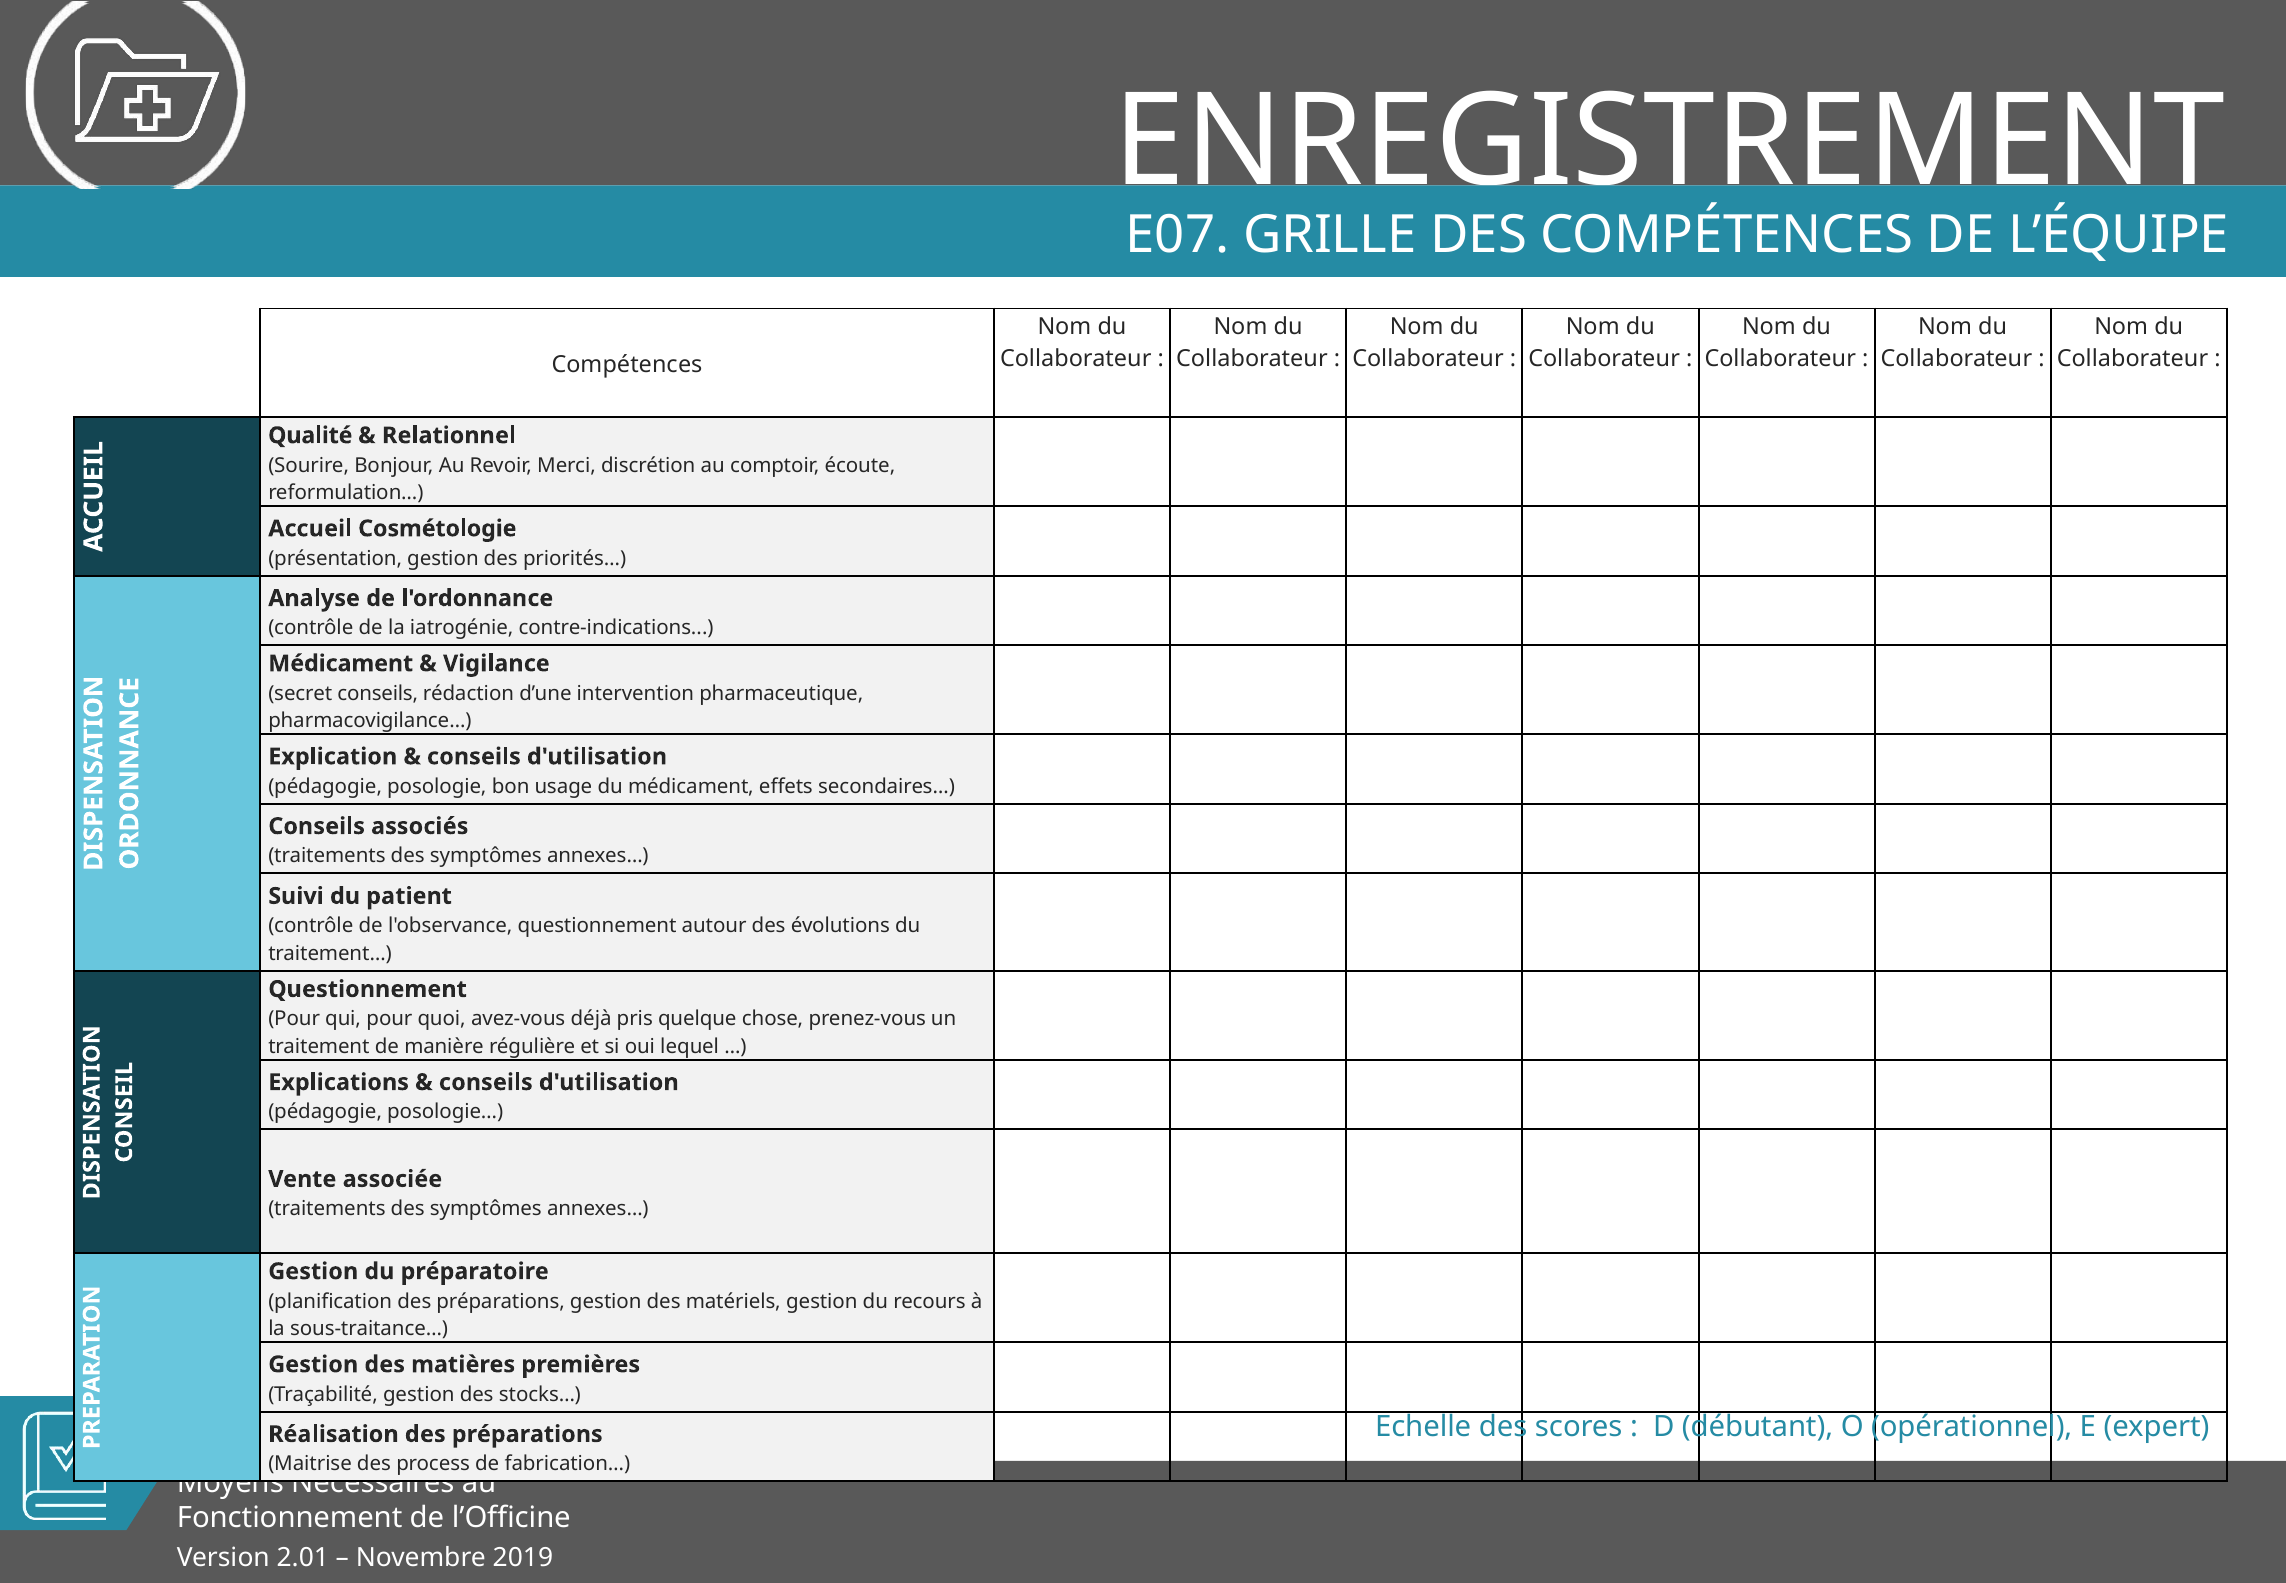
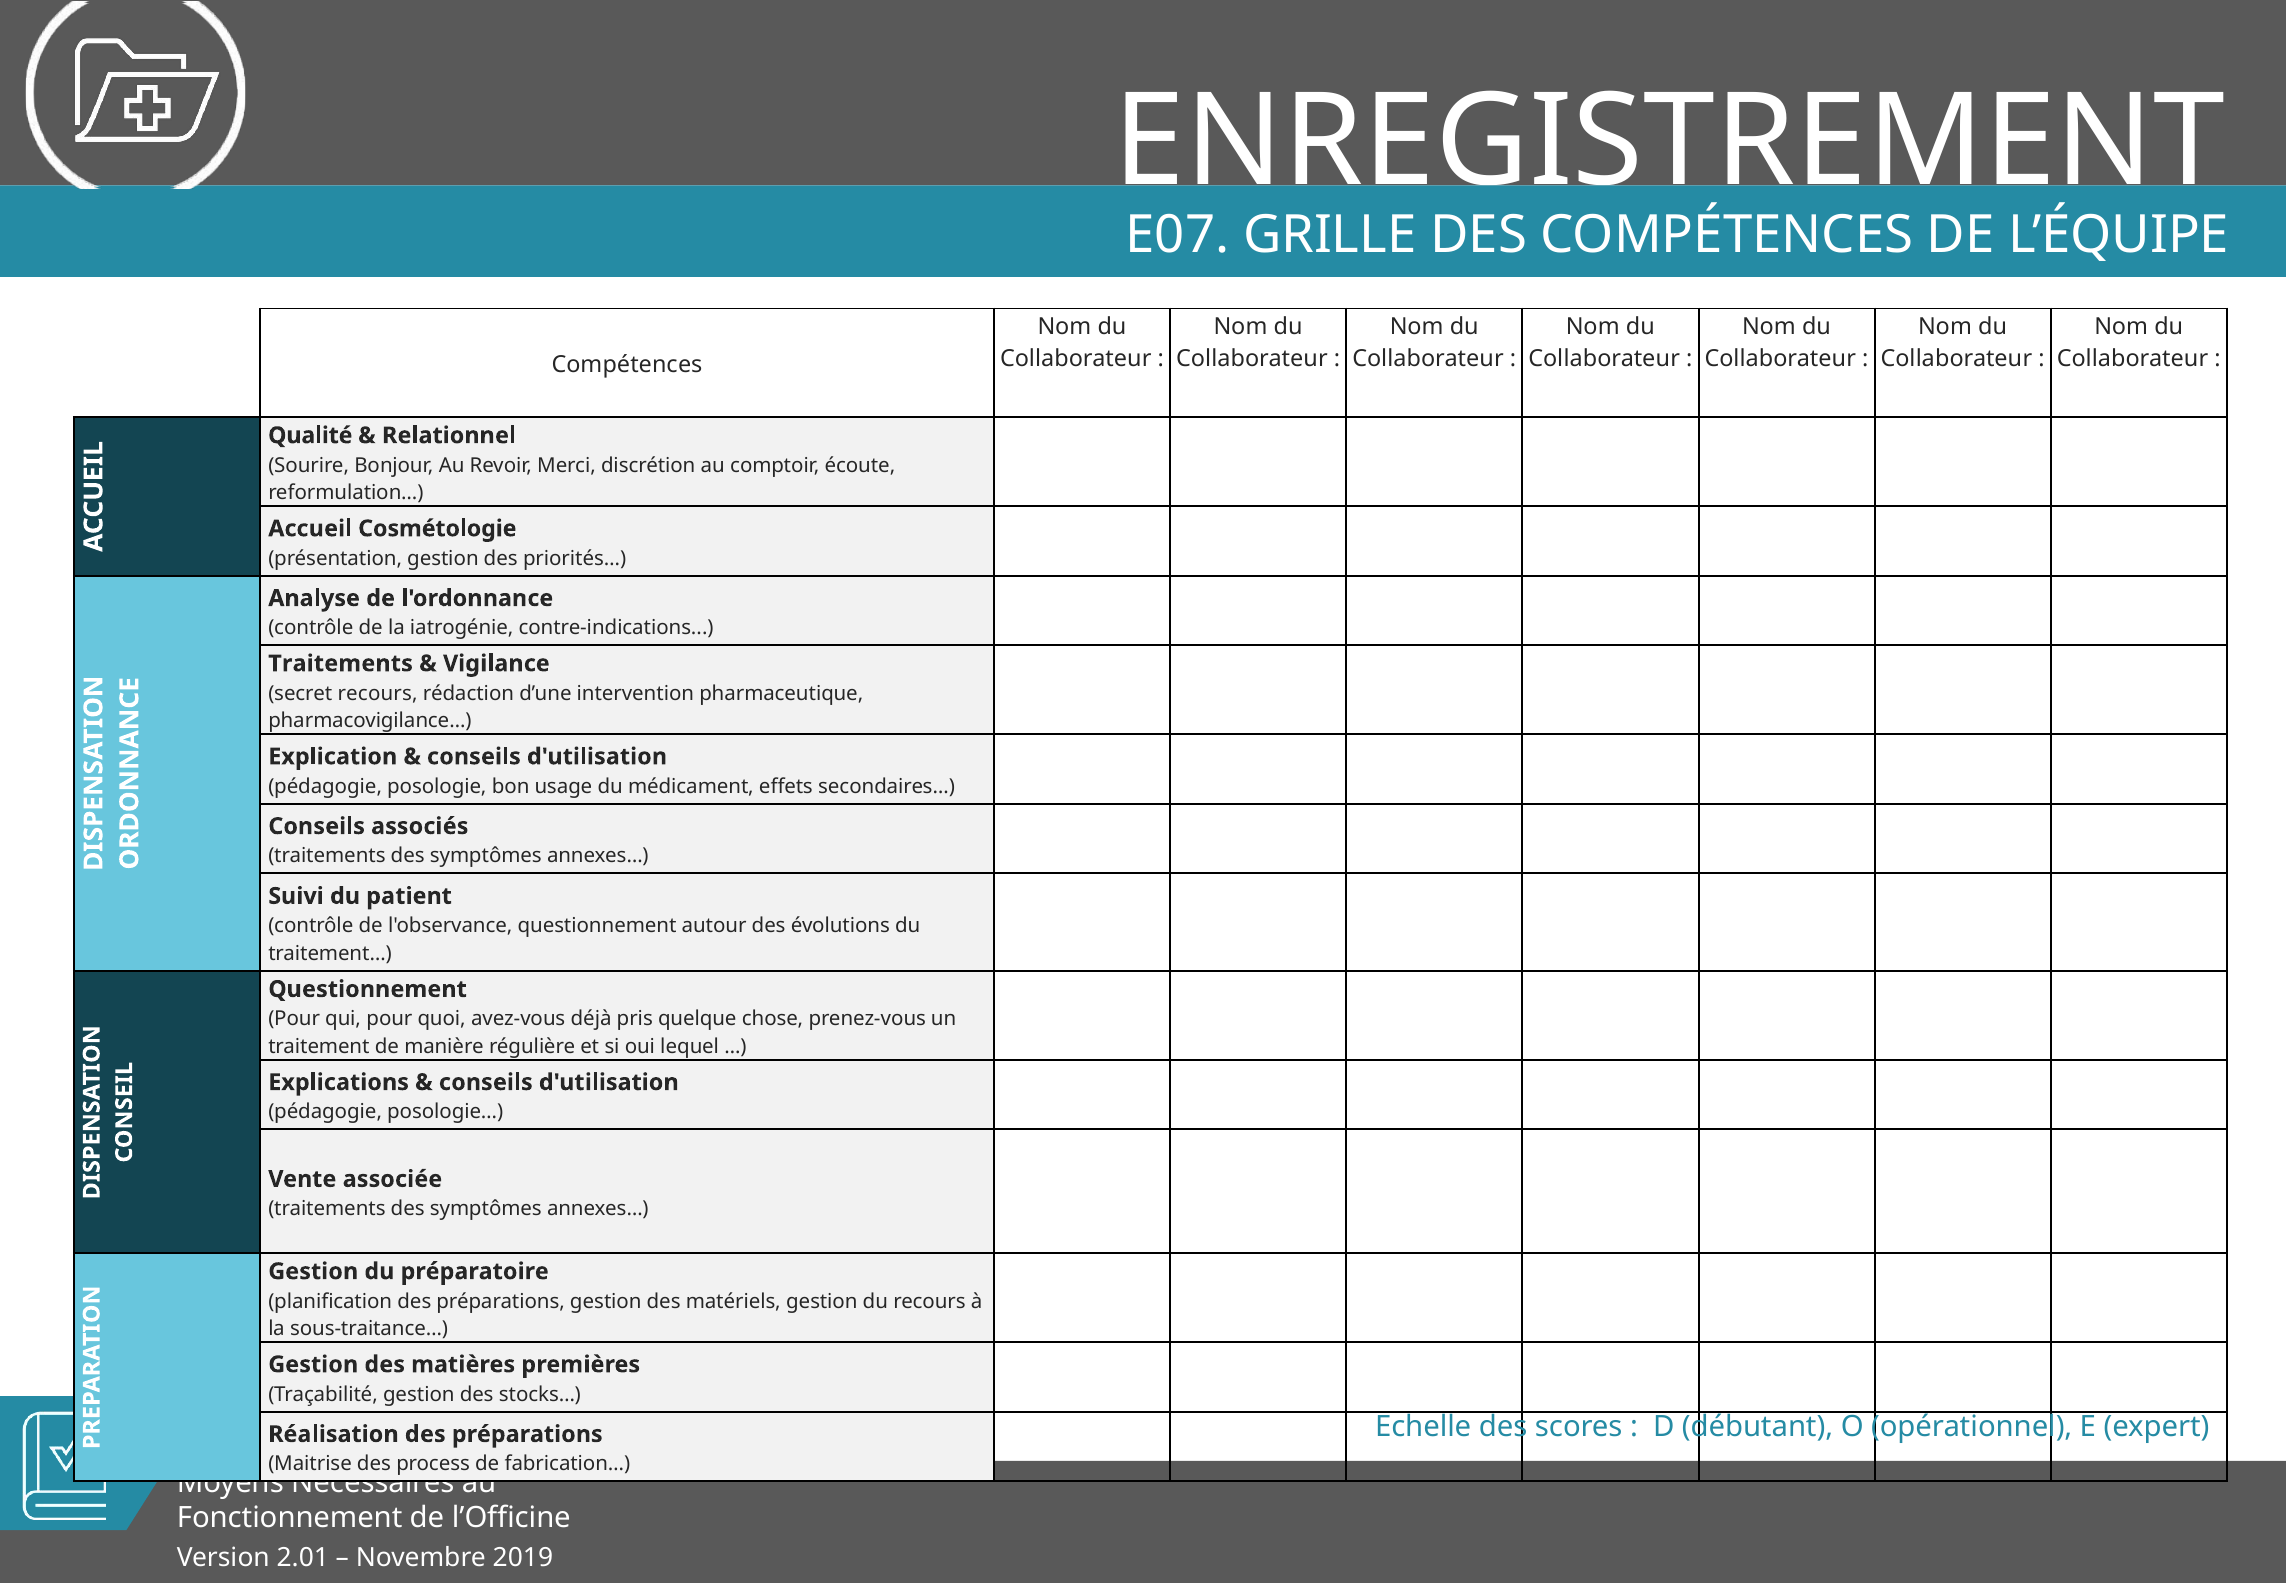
Médicament at (341, 663): Médicament -> Traitements
secret conseils: conseils -> recours
